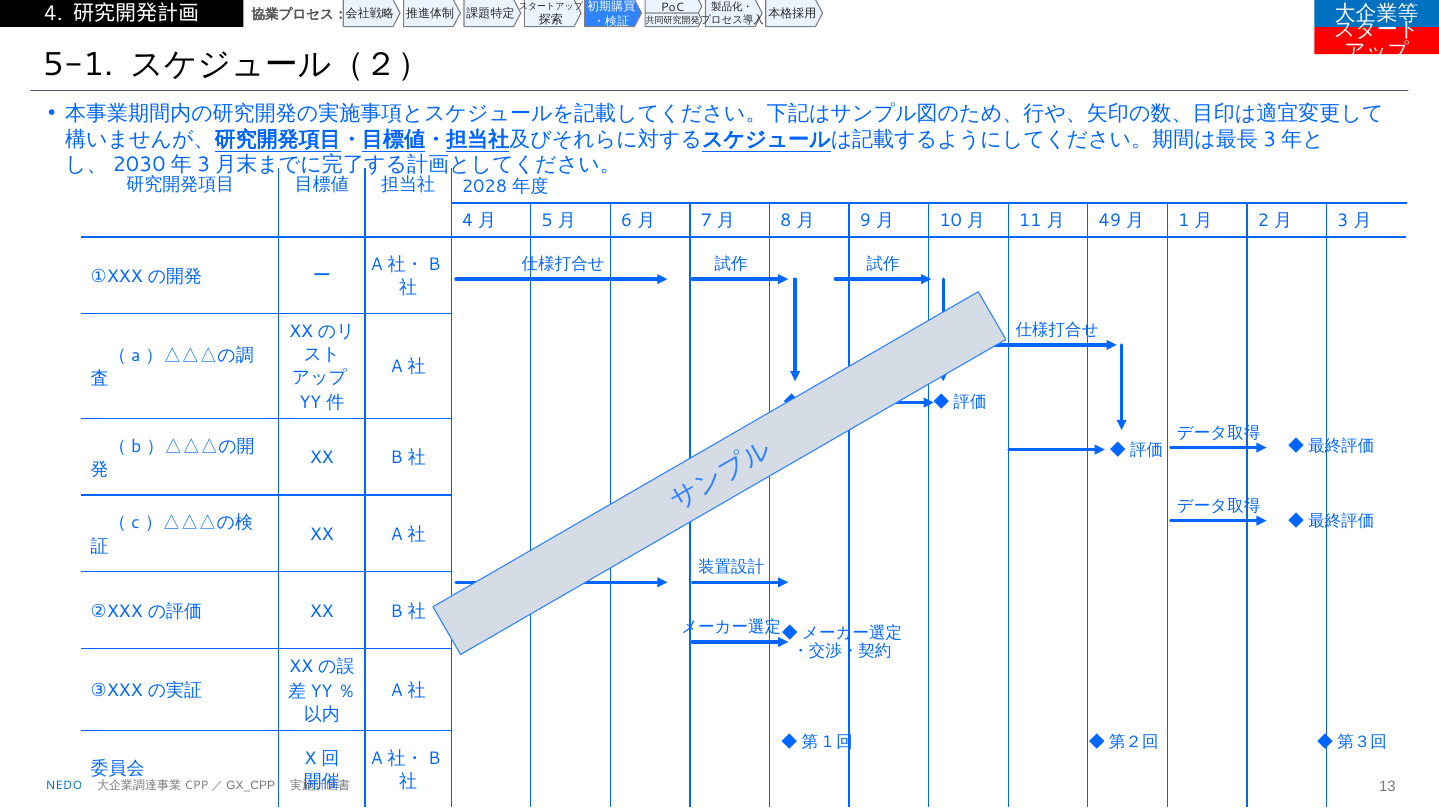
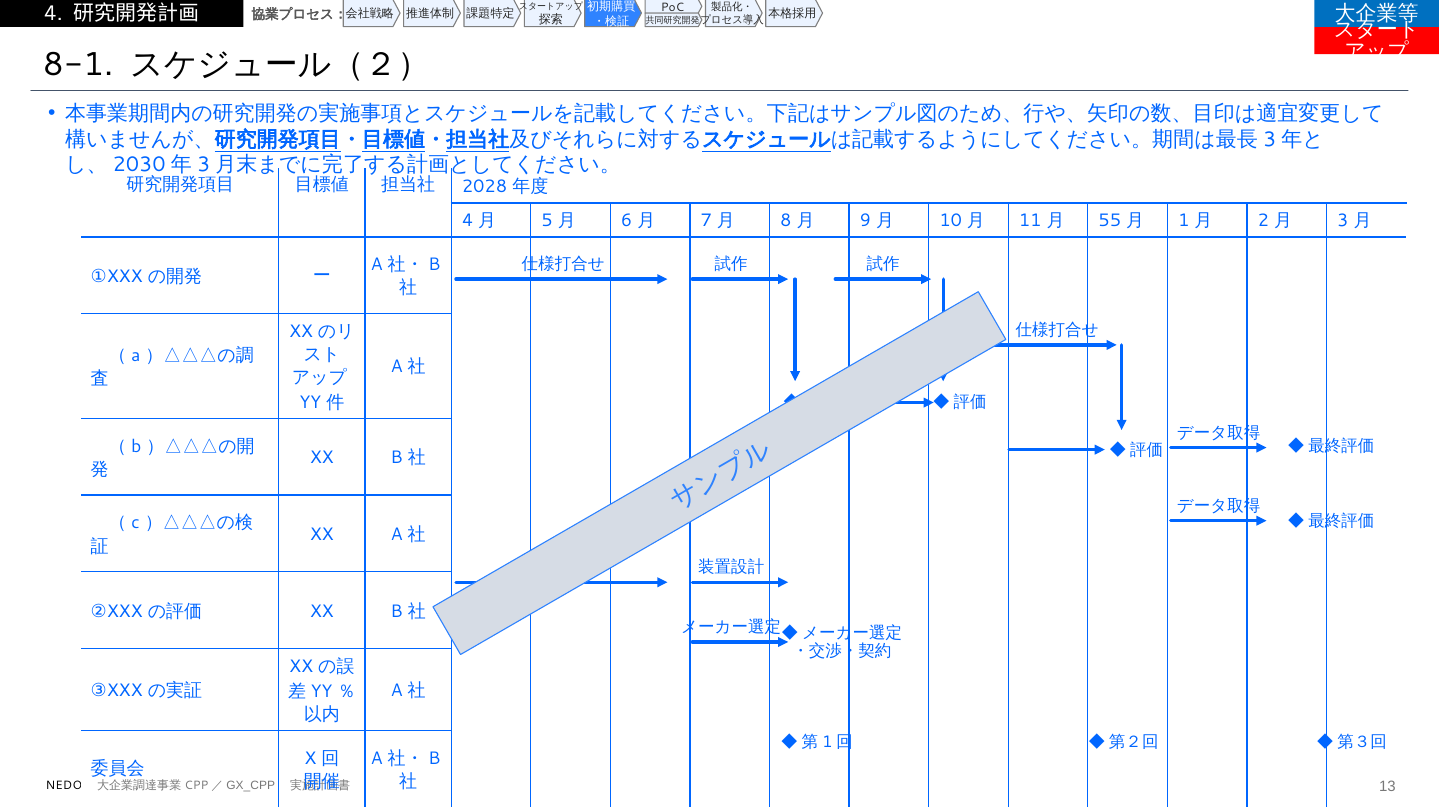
5-1: 5-1 -> 8-1
49: 49 -> 55
NEDO colour: blue -> black
